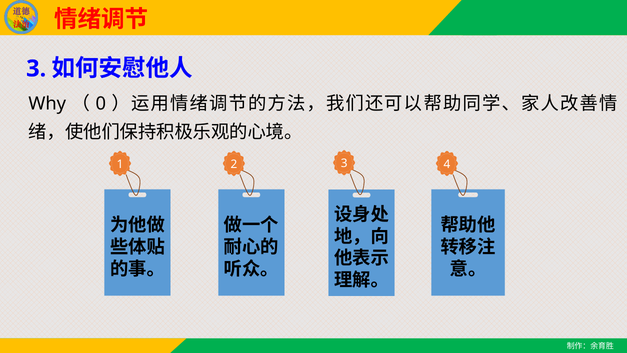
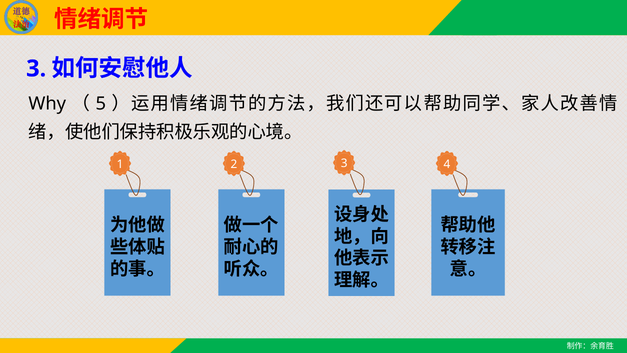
0: 0 -> 5
